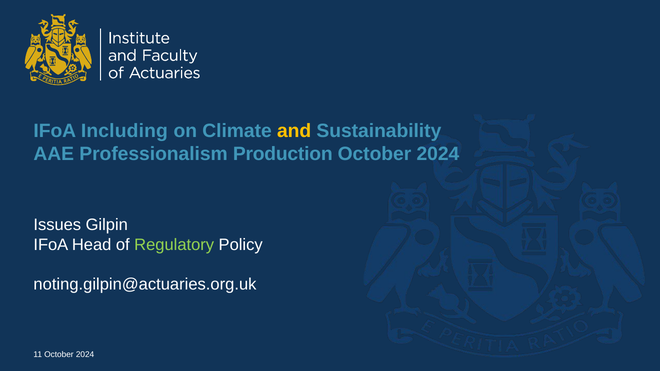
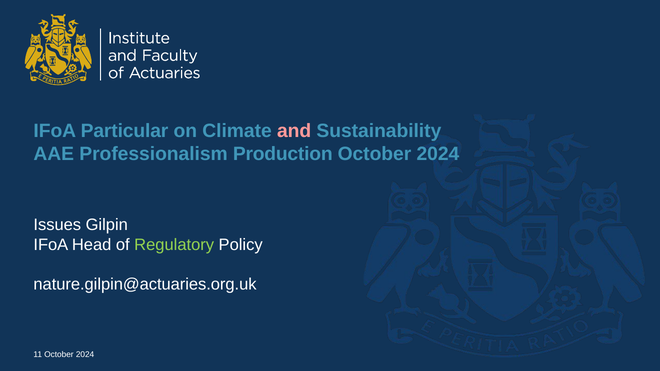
Including: Including -> Particular
and colour: yellow -> pink
noting.gilpin@actuaries.org.uk: noting.gilpin@actuaries.org.uk -> nature.gilpin@actuaries.org.uk
